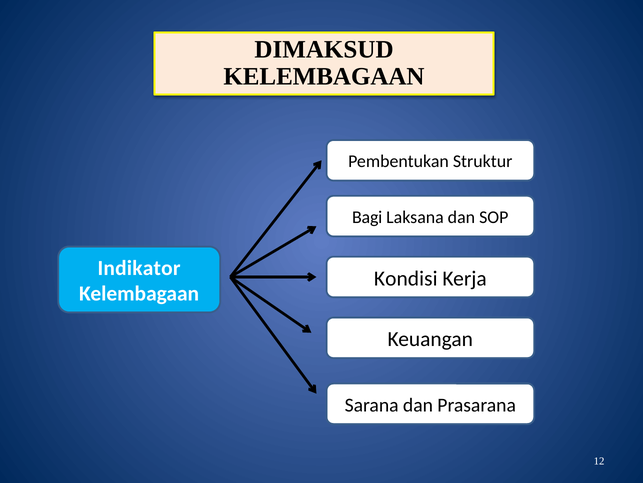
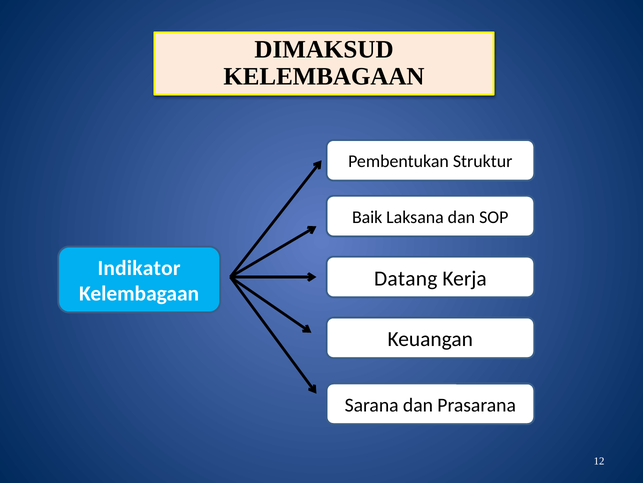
Bagi: Bagi -> Baik
Kondisi: Kondisi -> Datang
